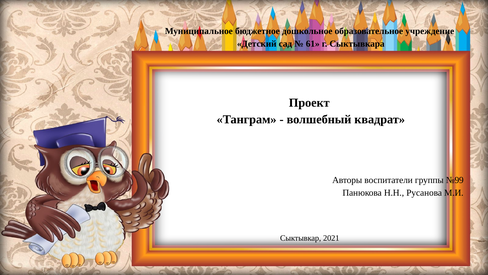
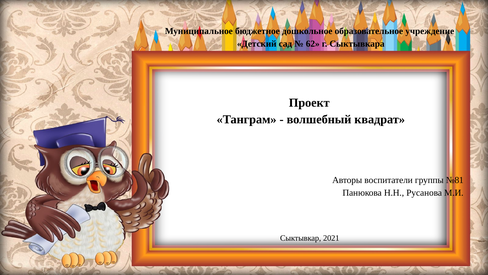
61: 61 -> 62
№99: №99 -> №81
